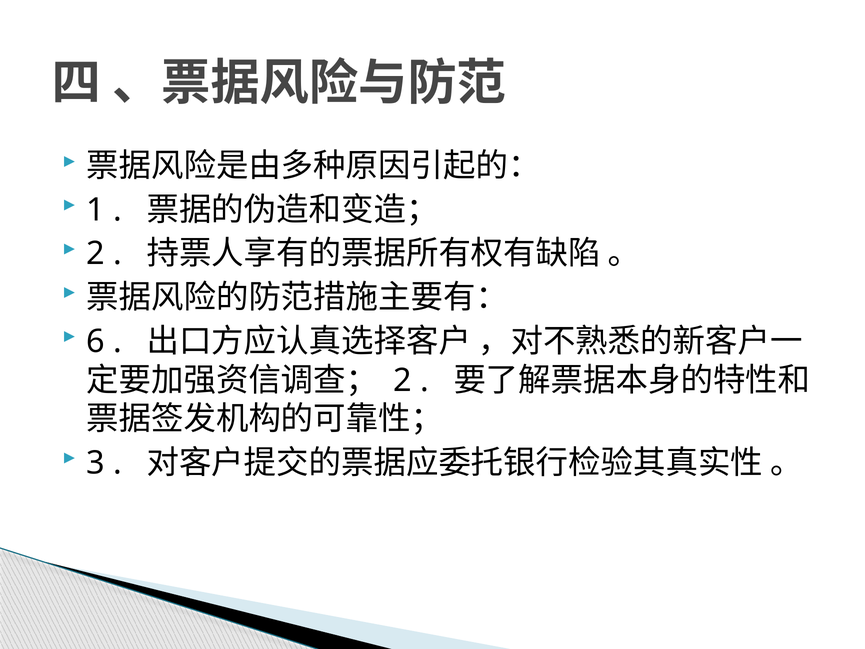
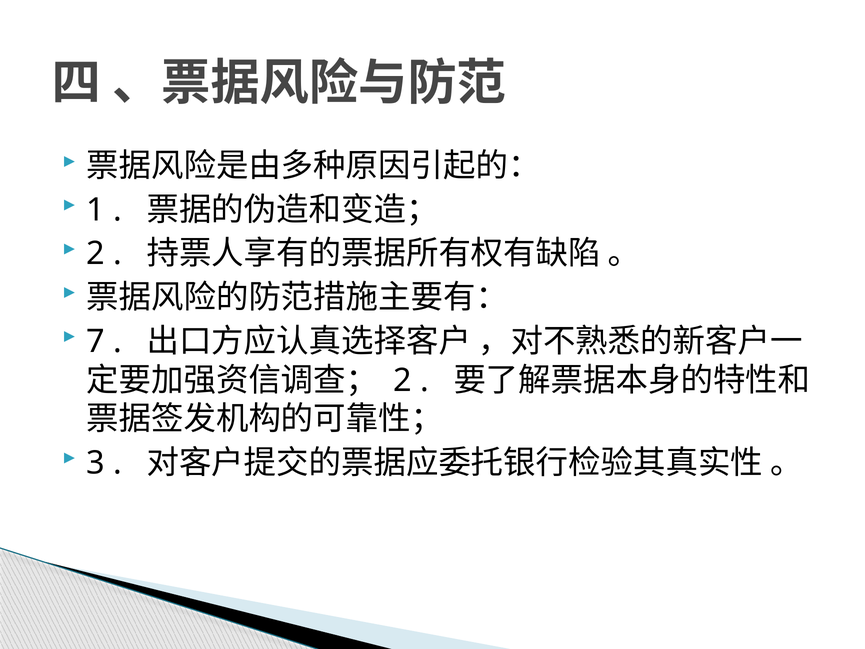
6: 6 -> 7
